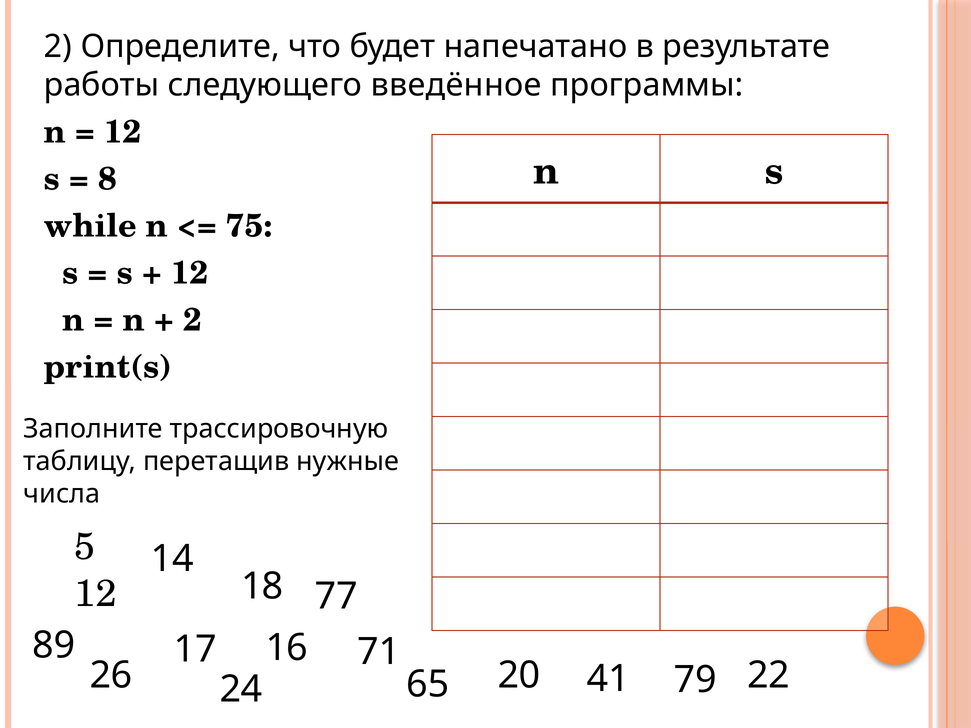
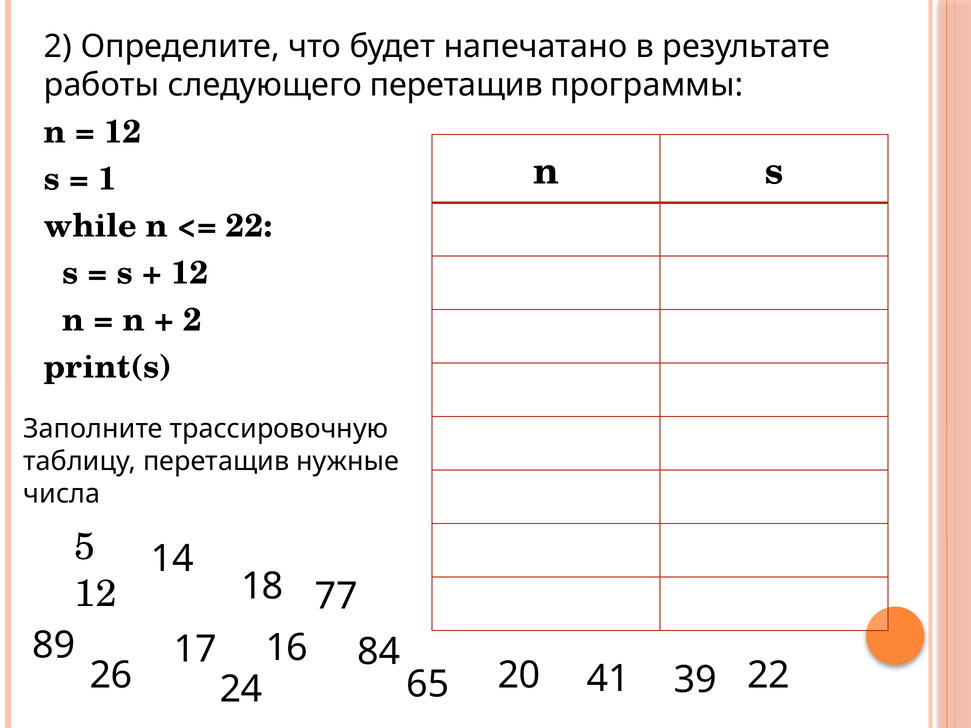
следующего введённое: введённое -> перетащив
8: 8 -> 1
75 at (249, 226): 75 -> 22
71: 71 -> 84
79: 79 -> 39
